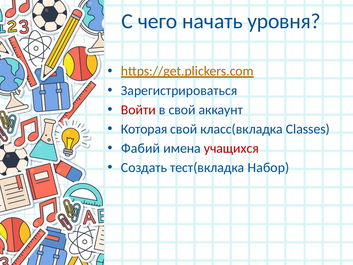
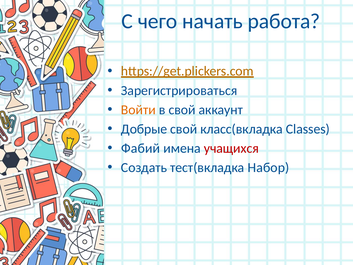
уровня: уровня -> работа
Войти colour: red -> orange
Которая: Которая -> Добрые
